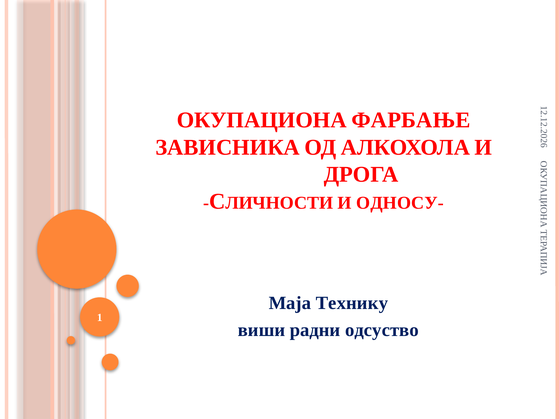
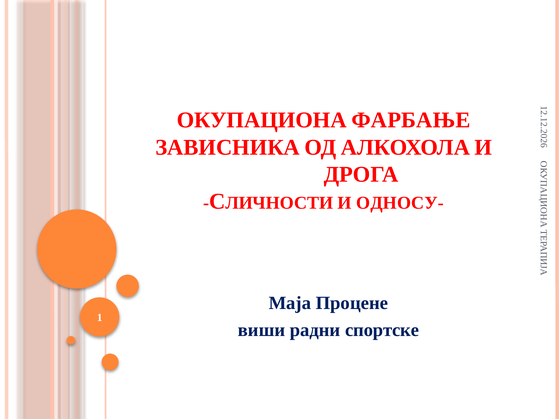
Технику: Технику -> Процене
одсуство: одсуство -> спортске
